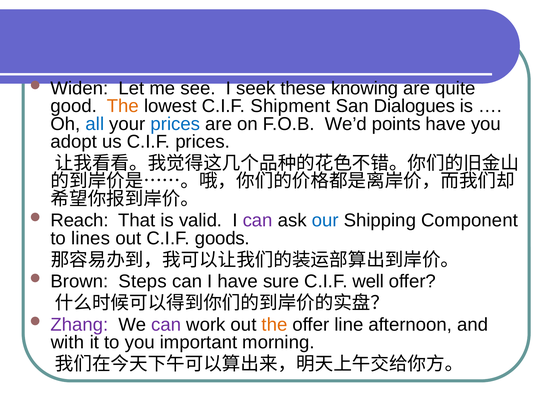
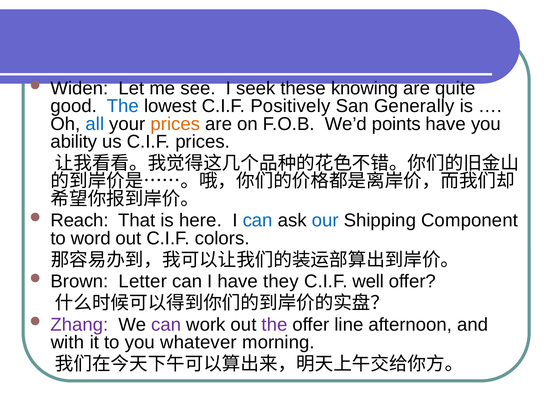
The at (123, 106) colour: orange -> blue
Shipment: Shipment -> Positively
Dialogues: Dialogues -> Generally
prices at (175, 124) colour: blue -> orange
adopt: adopt -> ability
valid: valid -> here
can at (258, 220) colour: purple -> blue
lines: lines -> word
goods: goods -> colors
Steps: Steps -> Letter
sure: sure -> they
the at (275, 324) colour: orange -> purple
important: important -> whatever
